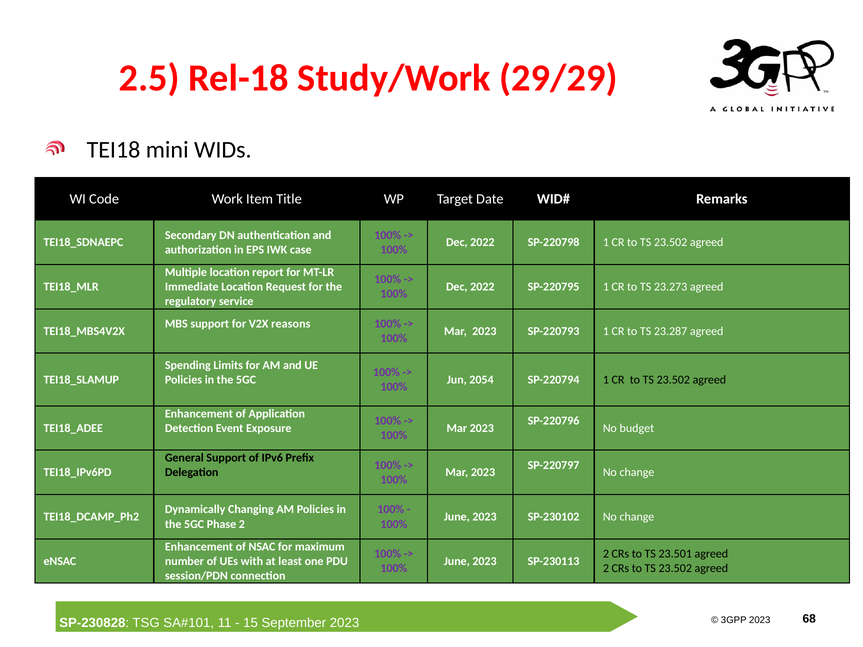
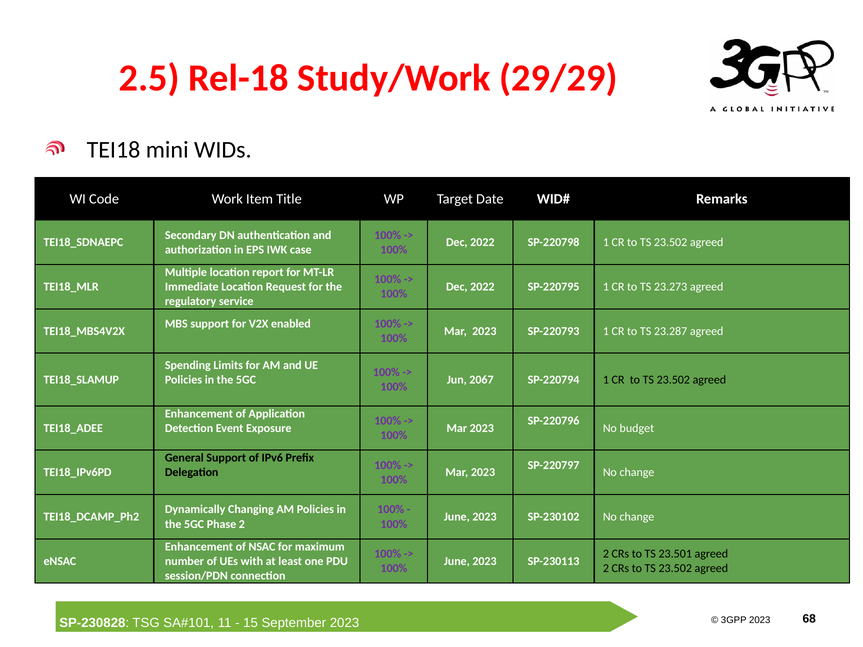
reasons: reasons -> enabled
2054: 2054 -> 2067
